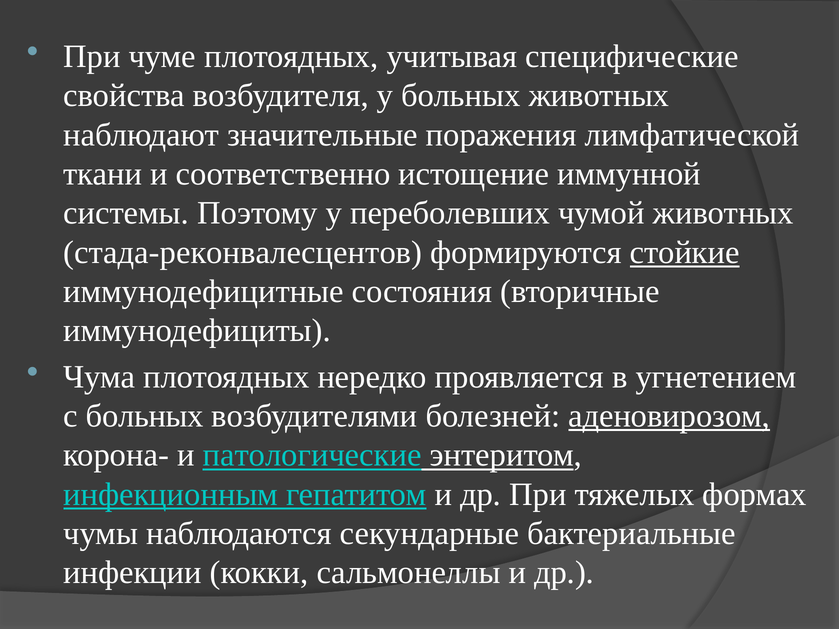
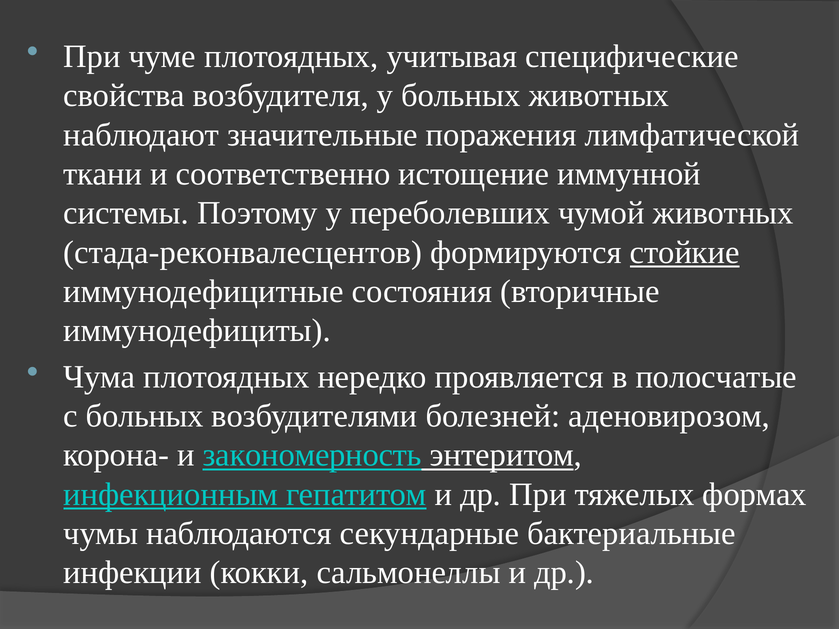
угнетением: угнетением -> полосчатые
аденовирозом underline: present -> none
патологические: патологические -> закономерность
